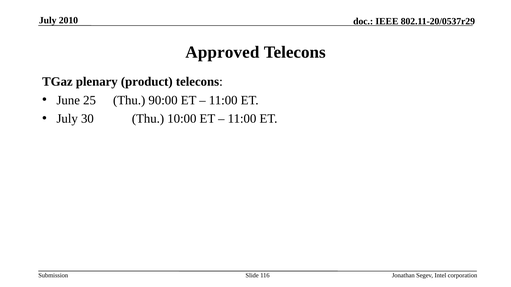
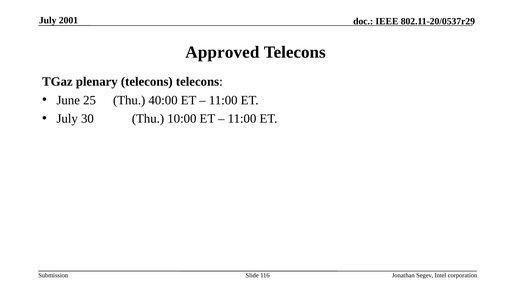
2010: 2010 -> 2001
plenary product: product -> telecons
90:00: 90:00 -> 40:00
